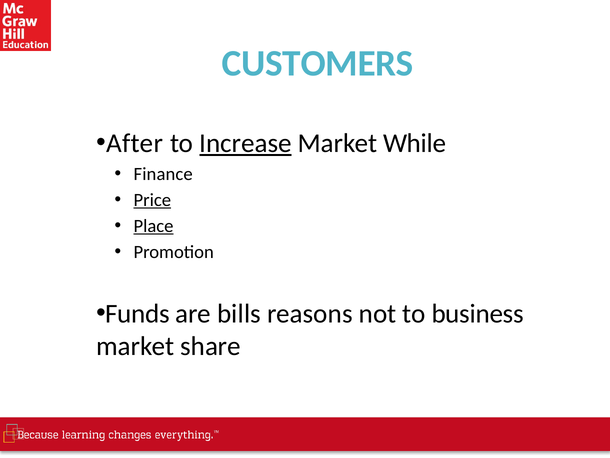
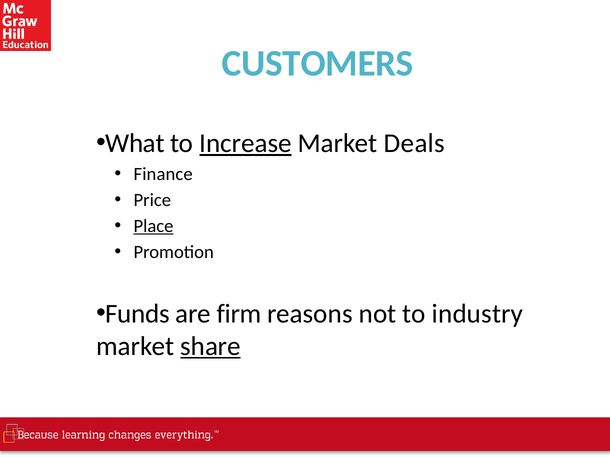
After: After -> What
While: While -> Deals
Price underline: present -> none
bills: bills -> firm
business: business -> industry
share underline: none -> present
